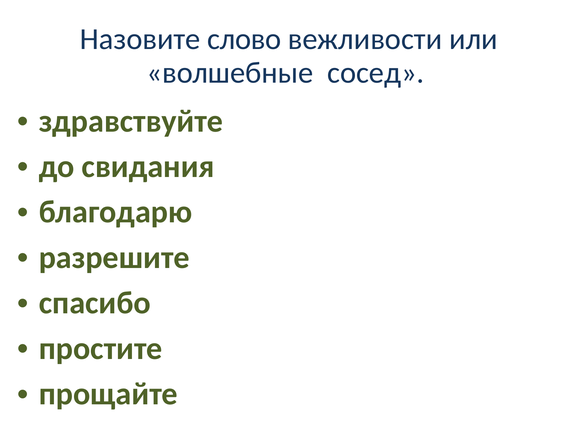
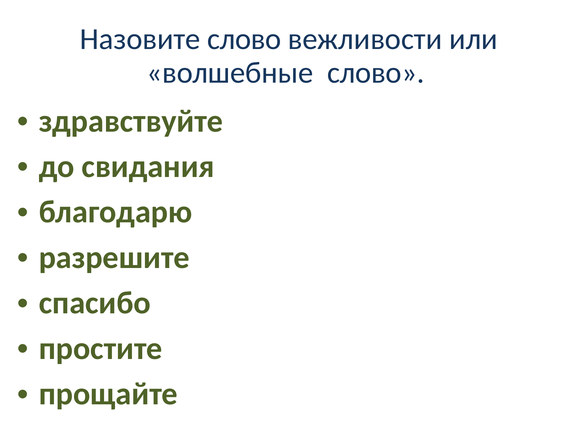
волшебные сосед: сосед -> слово
